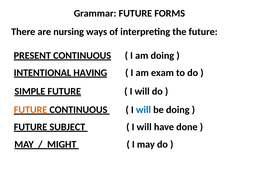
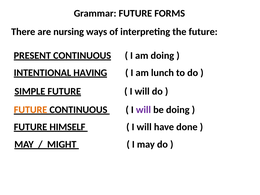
exam: exam -> lunch
will at (143, 110) colour: blue -> purple
SUBJECT: SUBJECT -> HIMSELF
